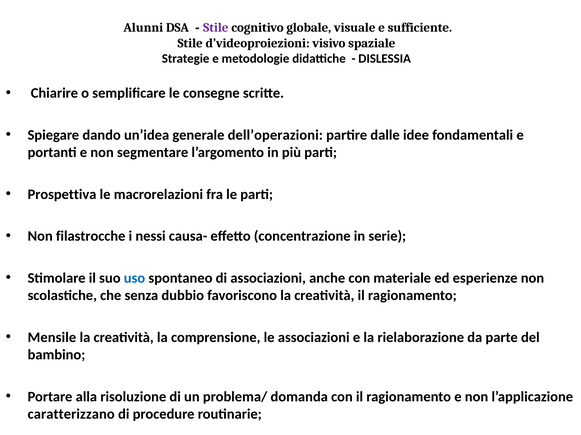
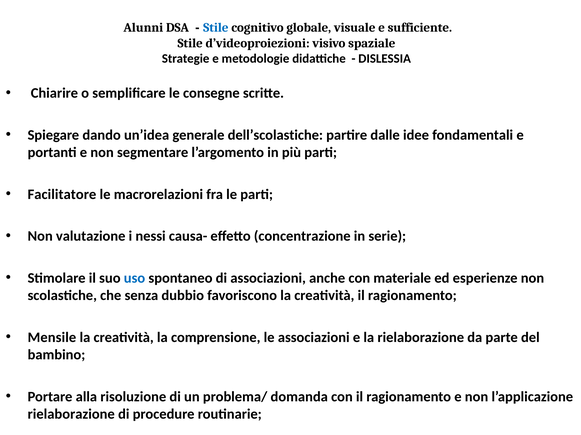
Stile at (216, 28) colour: purple -> blue
dell’operazioni: dell’operazioni -> dell’scolastiche
Prospettiva: Prospettiva -> Facilitatore
filastrocche: filastrocche -> valutazione
caratterizzano at (71, 415): caratterizzano -> rielaborazione
